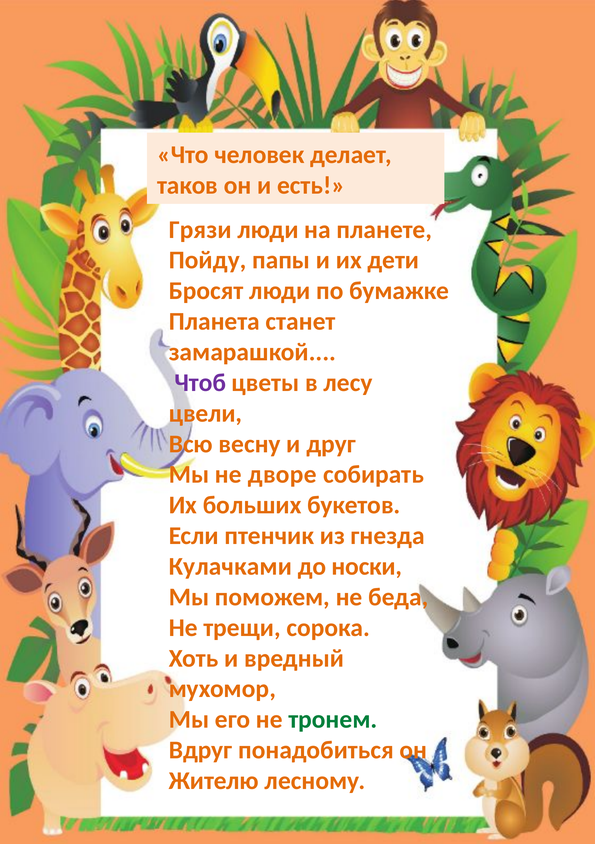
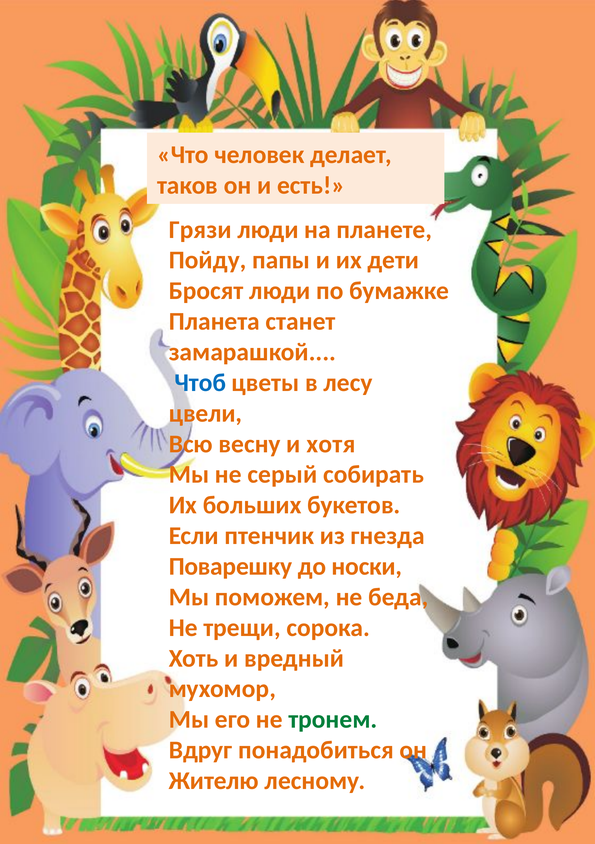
Чтоб colour: purple -> blue
друг: друг -> хотя
дворе: дворе -> серый
Кулачками: Кулачками -> Поварешку
